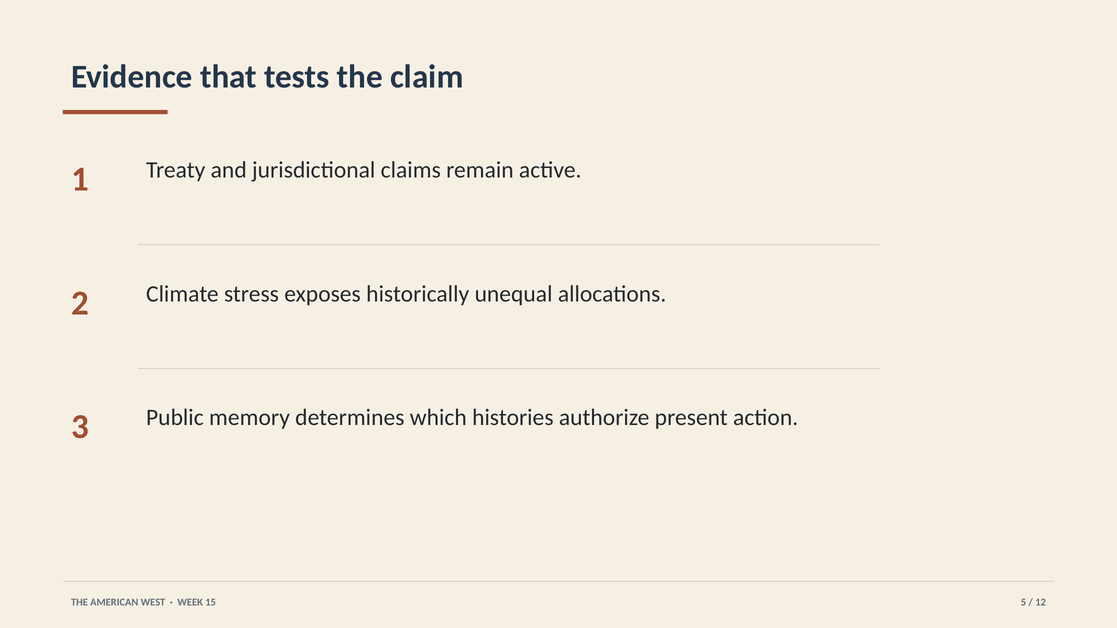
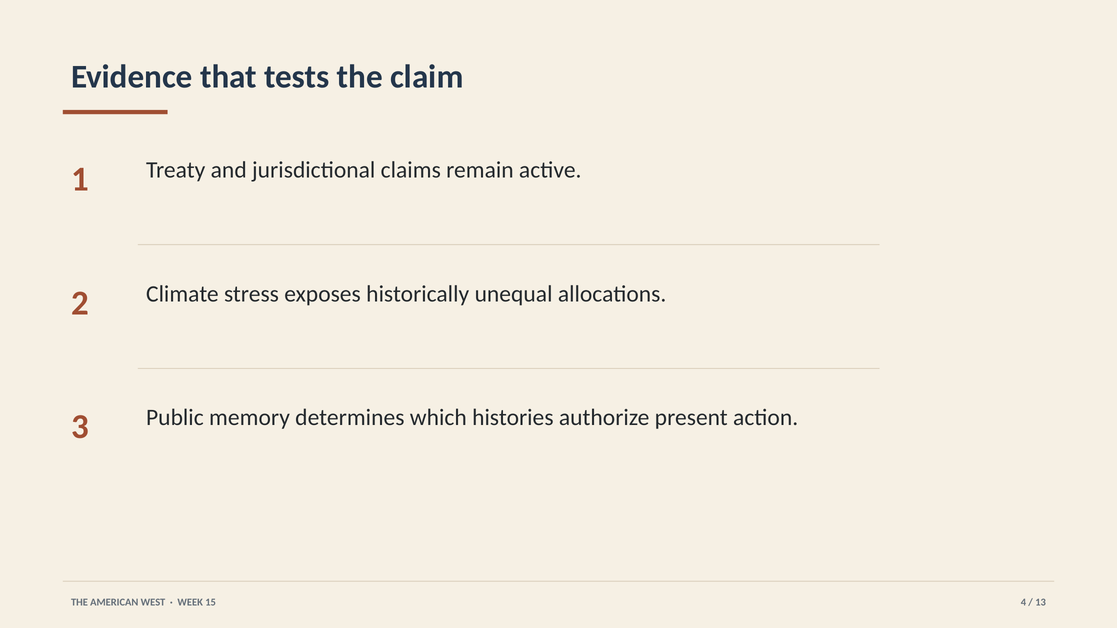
5: 5 -> 4
12: 12 -> 13
